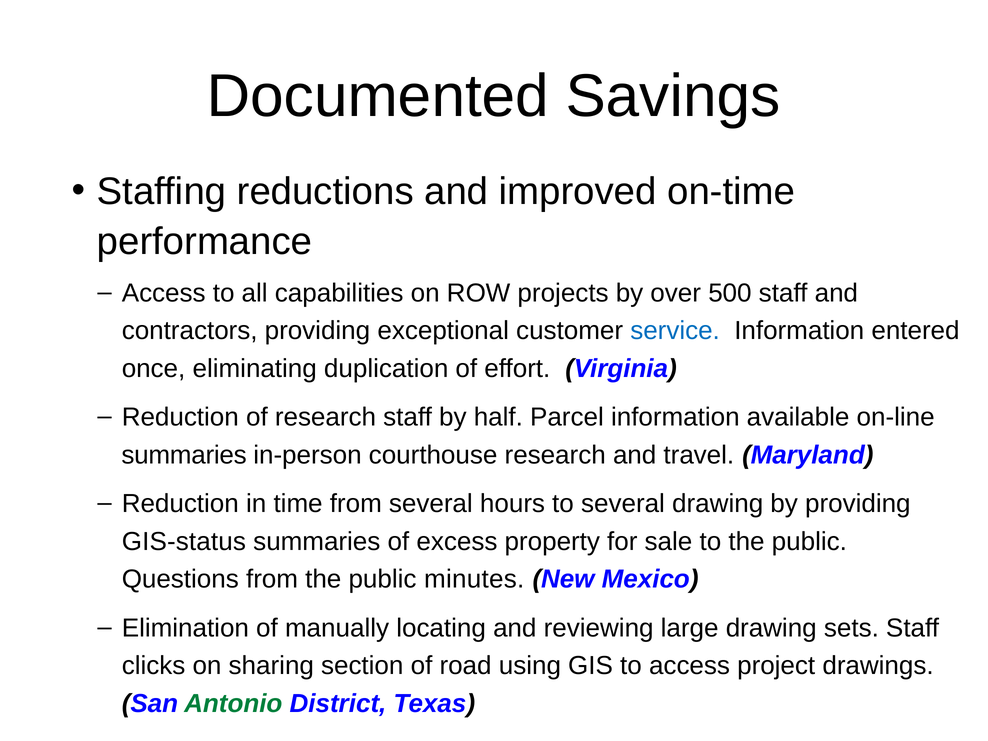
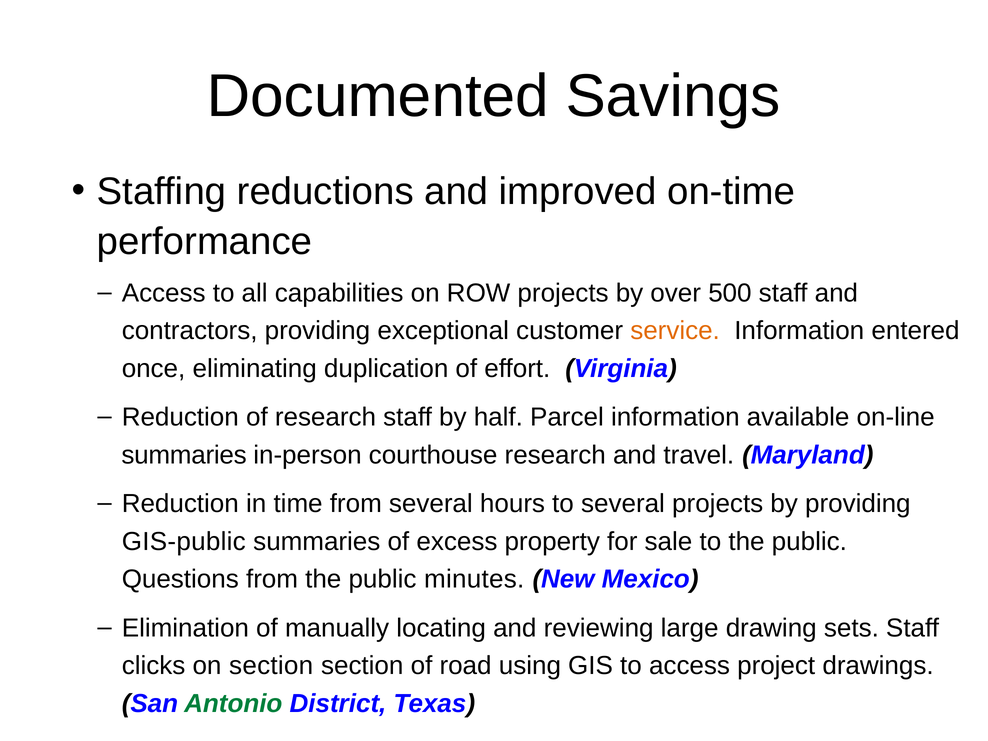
service colour: blue -> orange
several drawing: drawing -> projects
GIS-status: GIS-status -> GIS-public
on sharing: sharing -> section
